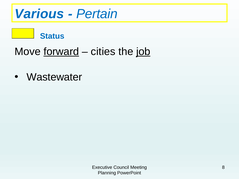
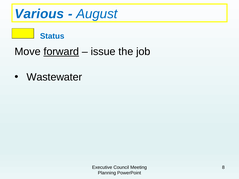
Pertain: Pertain -> August
cities: cities -> issue
job underline: present -> none
